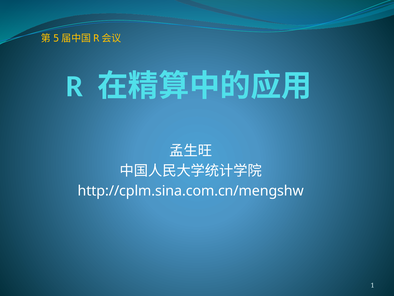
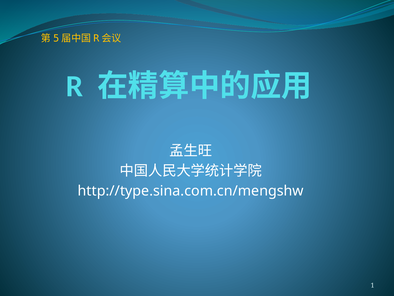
http://cplm.sina.com.cn/mengshw: http://cplm.sina.com.cn/mengshw -> http://type.sina.com.cn/mengshw
